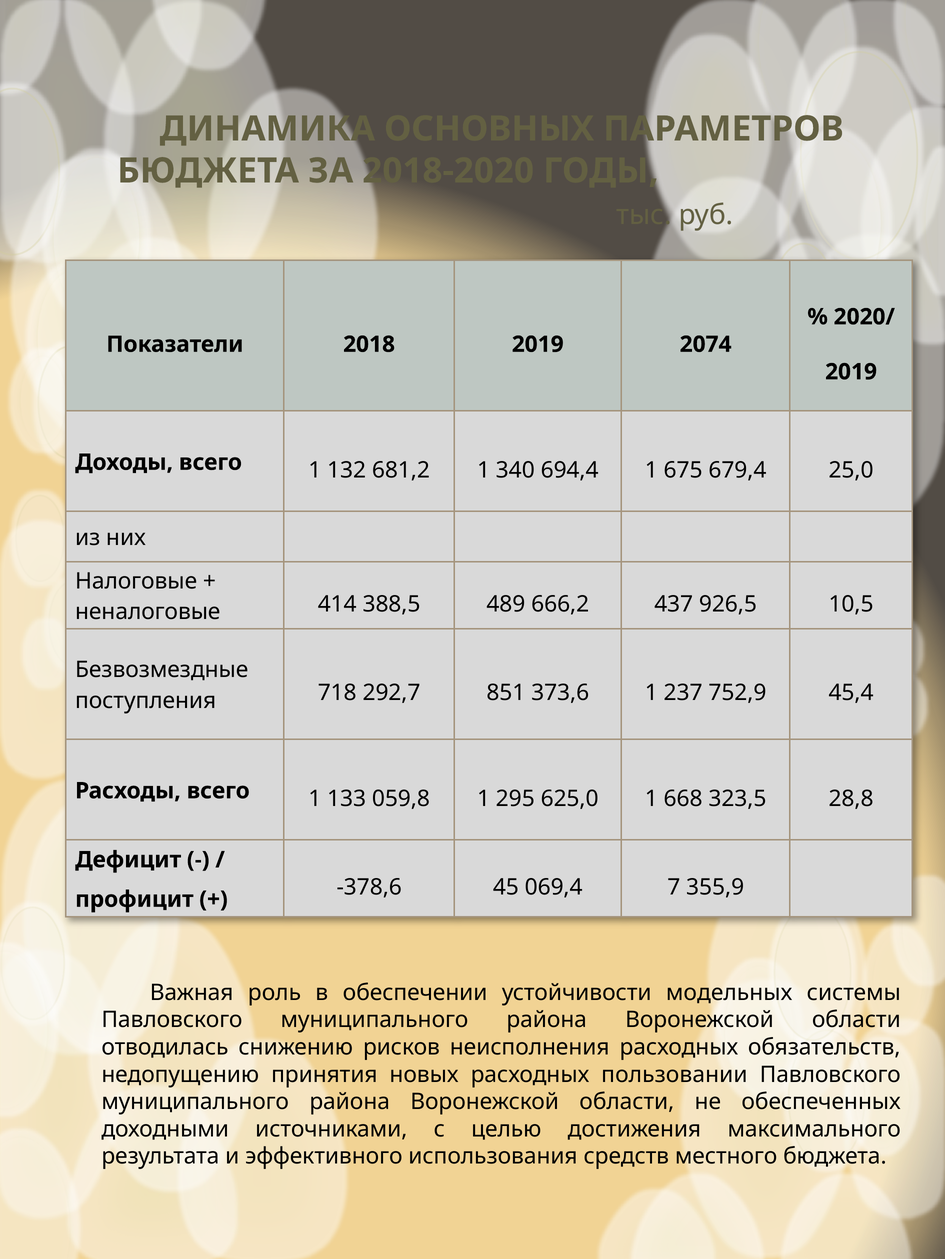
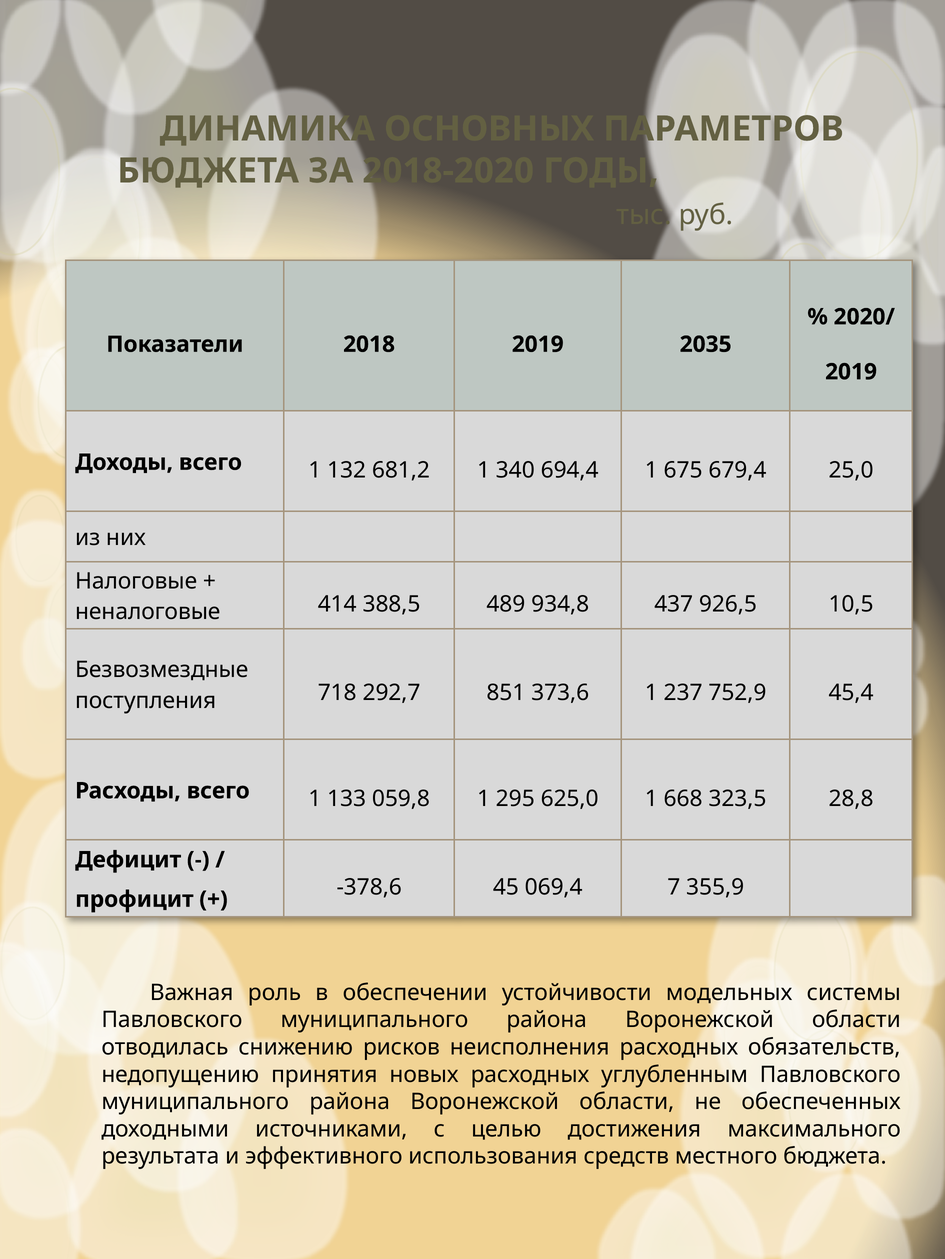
2074: 2074 -> 2035
666,2: 666,2 -> 934,8
пользовании: пользовании -> углубленным
